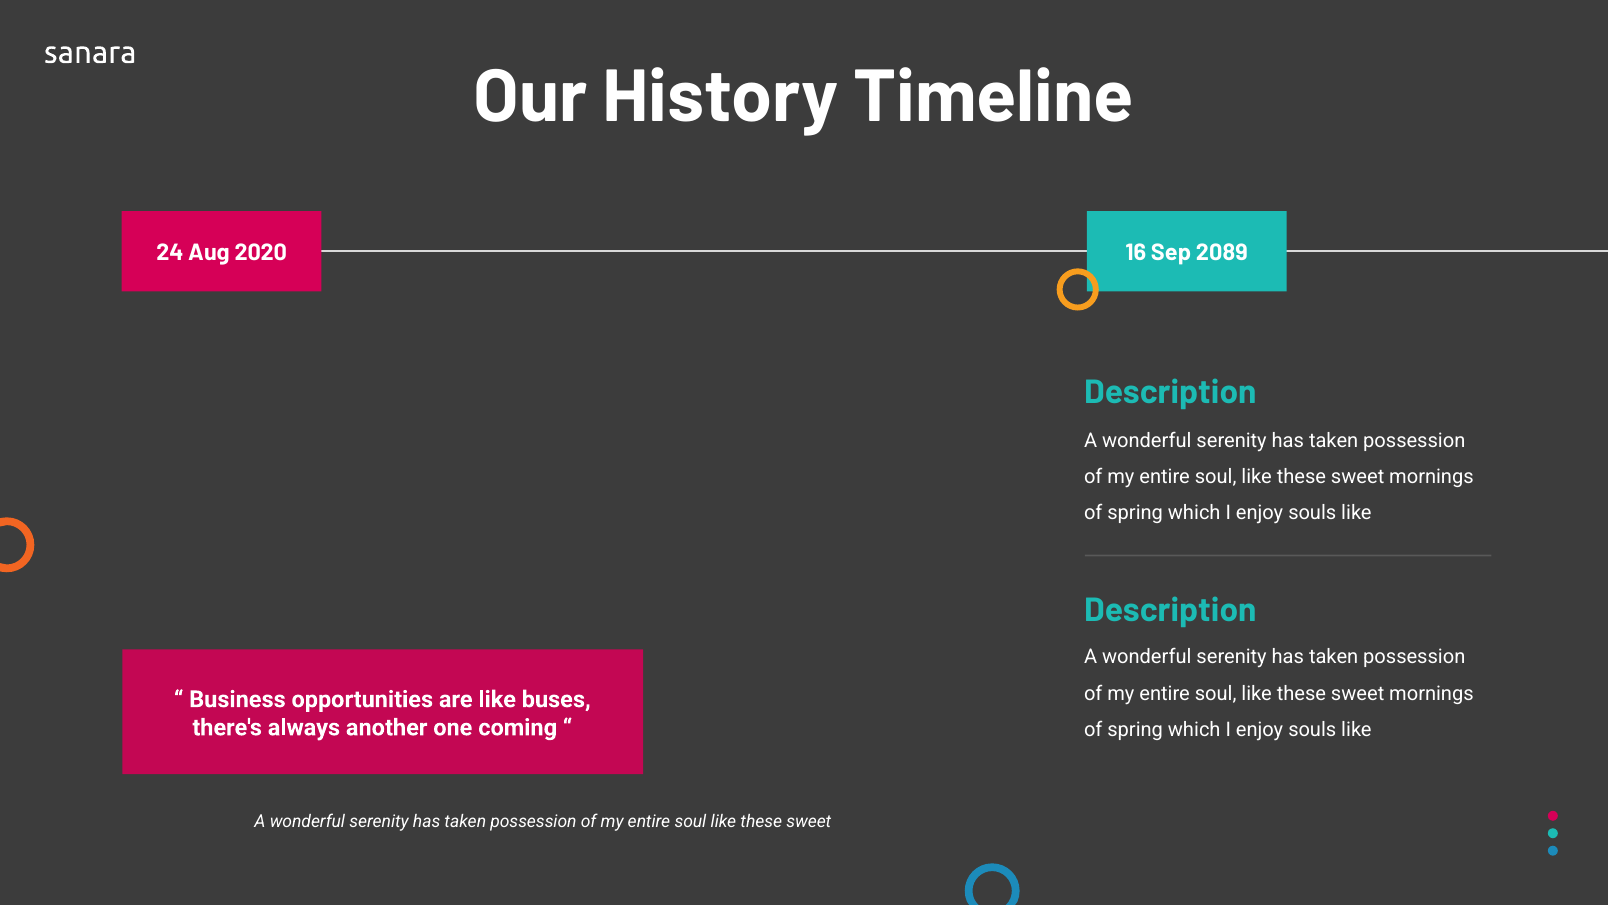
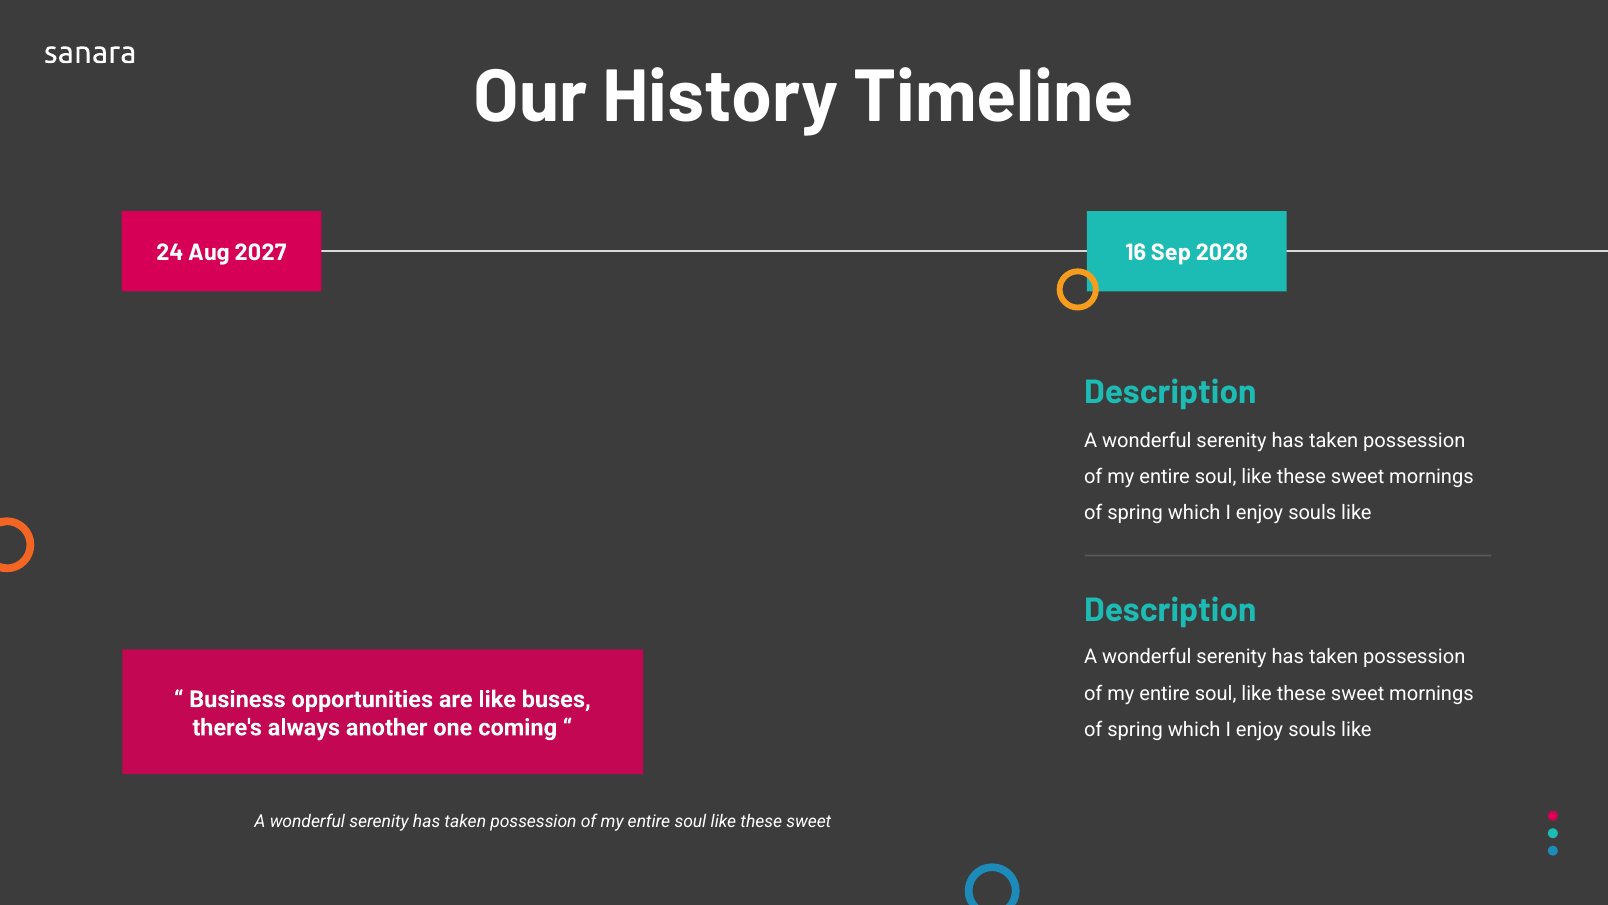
2020: 2020 -> 2027
2089: 2089 -> 2028
